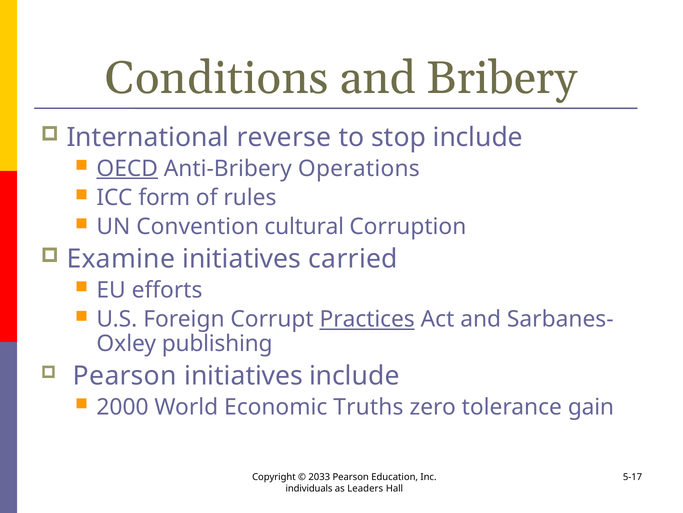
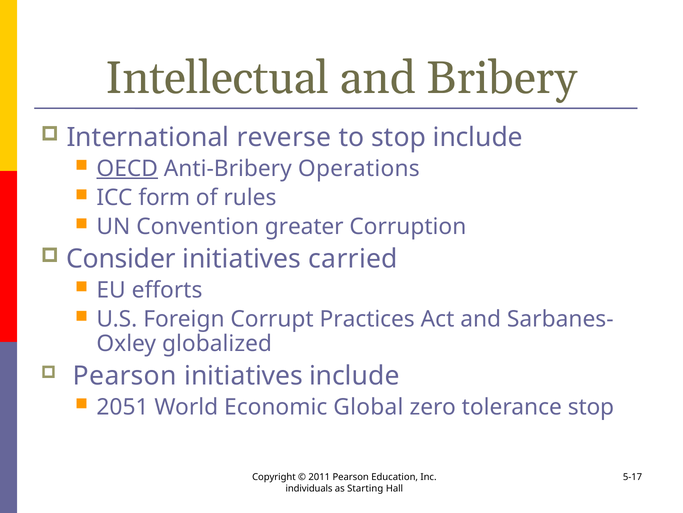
Conditions: Conditions -> Intellectual
cultural: cultural -> greater
Examine: Examine -> Consider
Practices underline: present -> none
publishing: publishing -> globalized
2000: 2000 -> 2051
Truths: Truths -> Global
tolerance gain: gain -> stop
2033: 2033 -> 2011
Leaders: Leaders -> Starting
